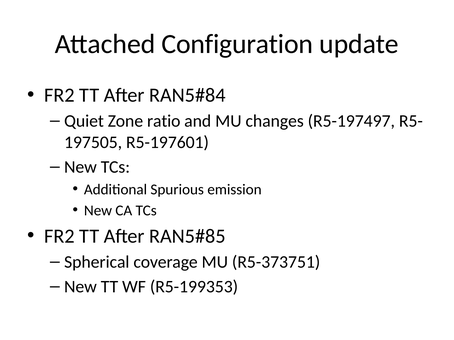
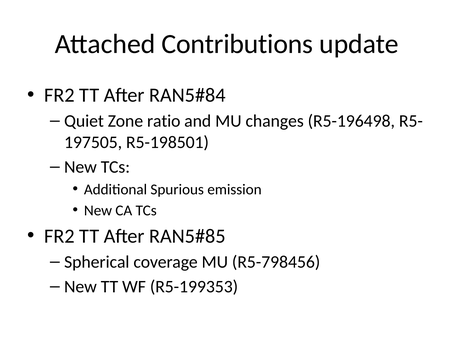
Configuration: Configuration -> Contributions
R5-197497: R5-197497 -> R5-196498
R5-197601: R5-197601 -> R5-198501
R5-373751: R5-373751 -> R5-798456
